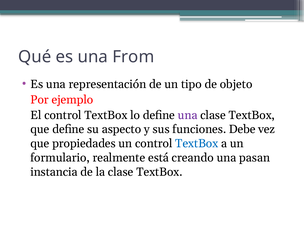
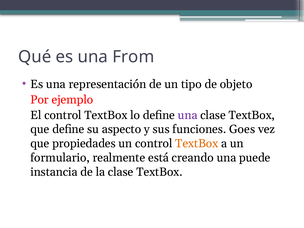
Debe: Debe -> Goes
TextBox at (197, 144) colour: blue -> orange
pasan: pasan -> puede
